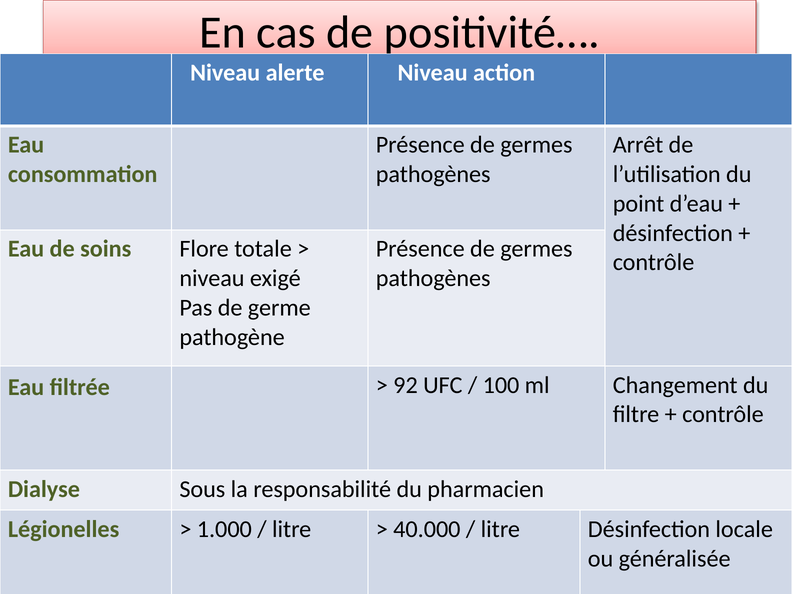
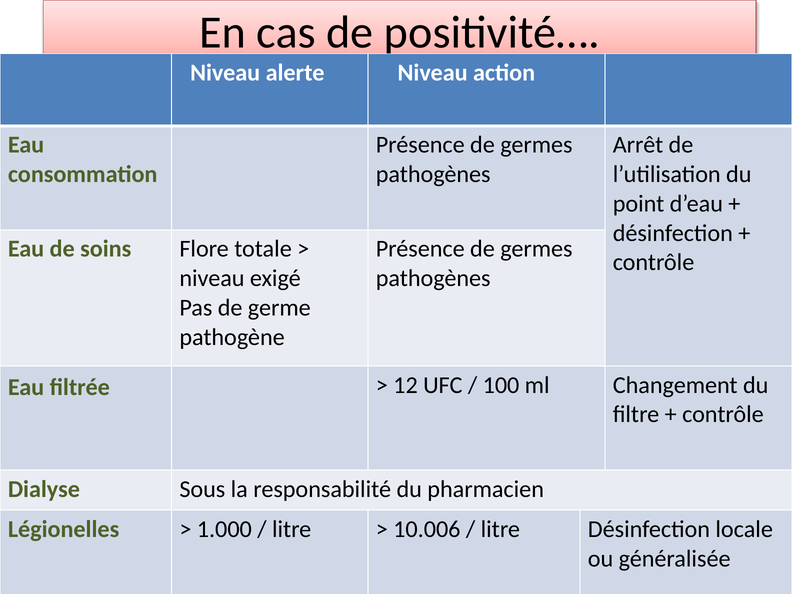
92: 92 -> 12
40.000: 40.000 -> 10.006
